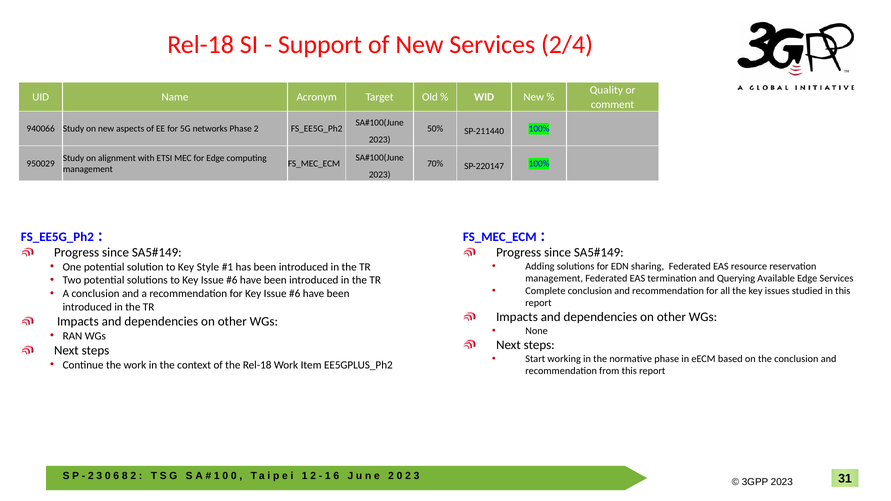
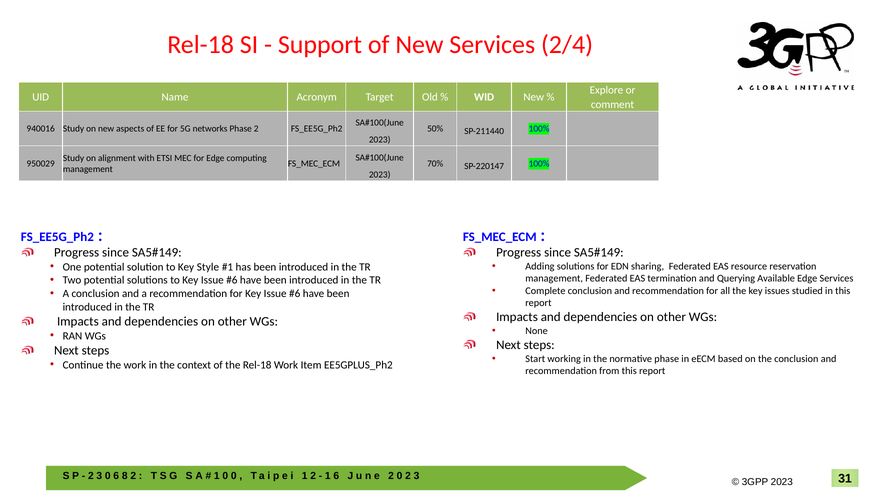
Quality: Quality -> Explore
940066: 940066 -> 940016
